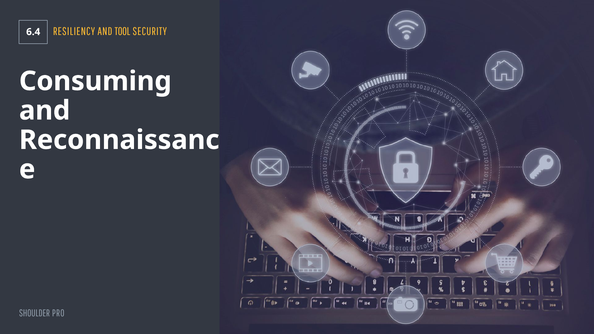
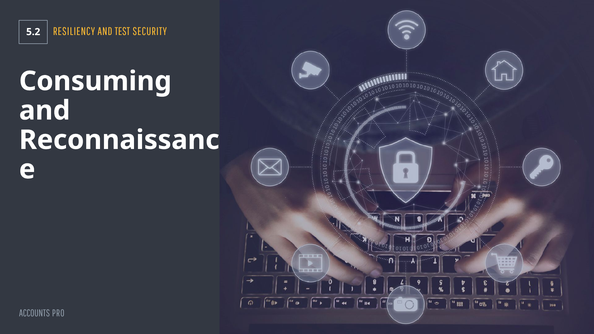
6.4: 6.4 -> 5.2
TOOL: TOOL -> TEST
SHOULDER: SHOULDER -> ACCOUNTS
